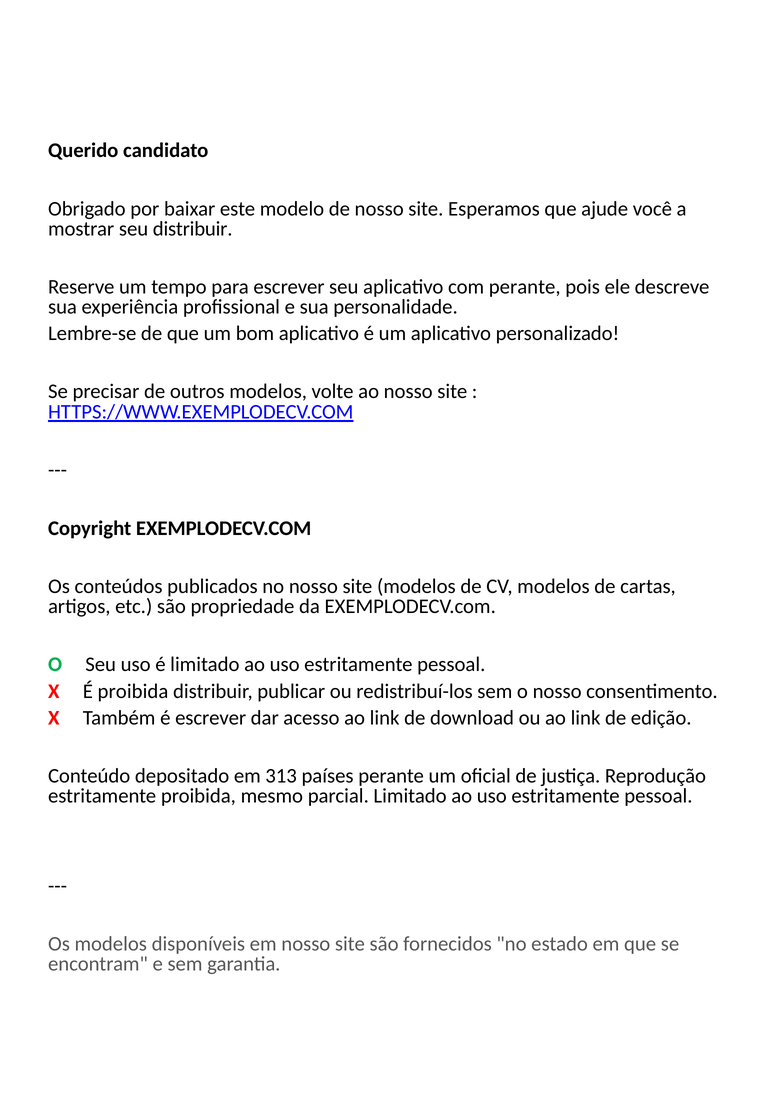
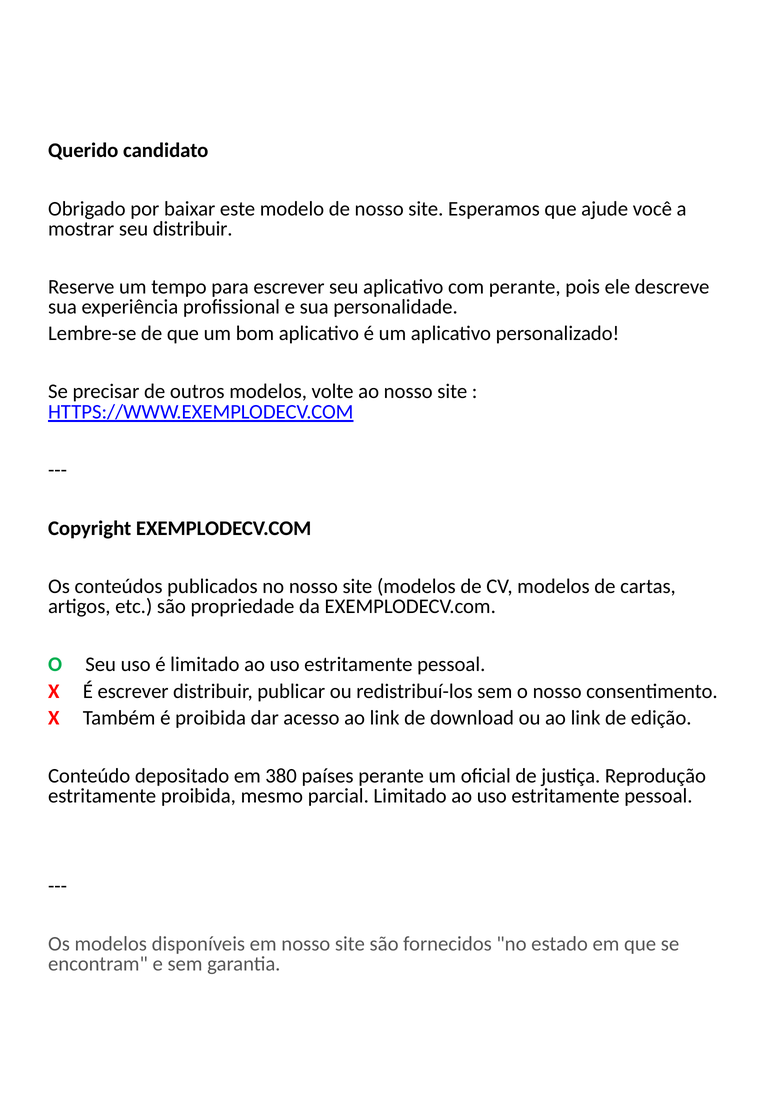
É proibida: proibida -> escrever
é escrever: escrever -> proibida
313: 313 -> 380
